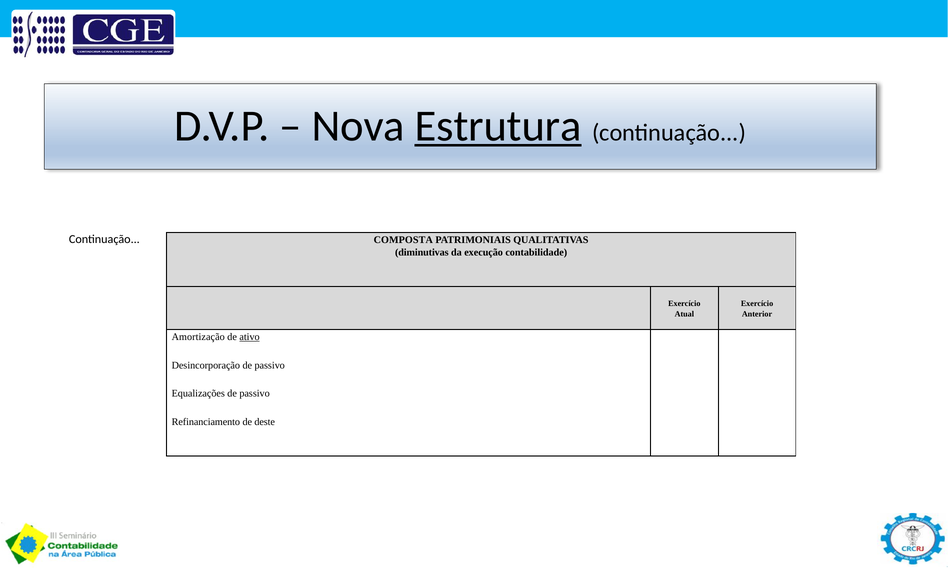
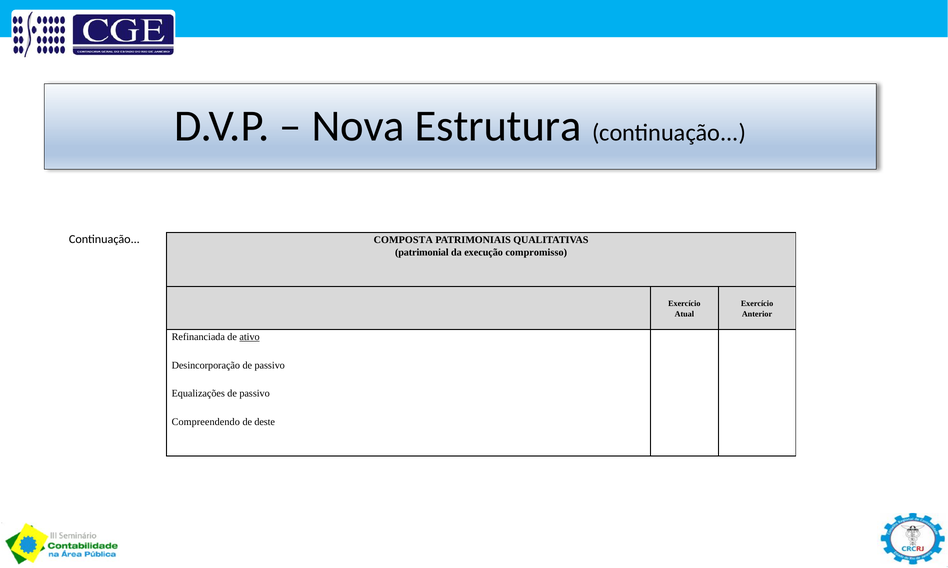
Estrutura underline: present -> none
diminutivas: diminutivas -> patrimonial
contabilidade: contabilidade -> compromisso
Amortização: Amortização -> Refinanciada
Refinanciamento: Refinanciamento -> Compreendendo
